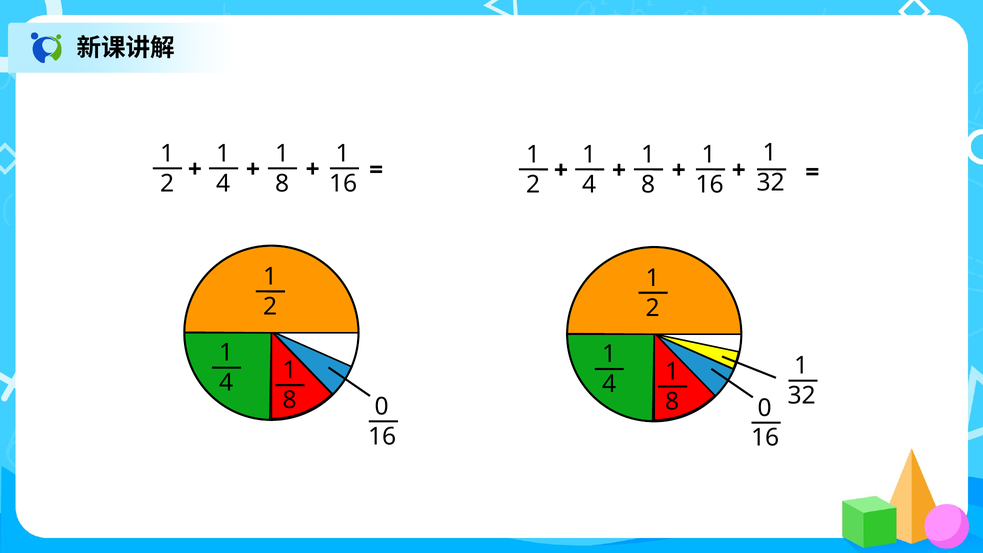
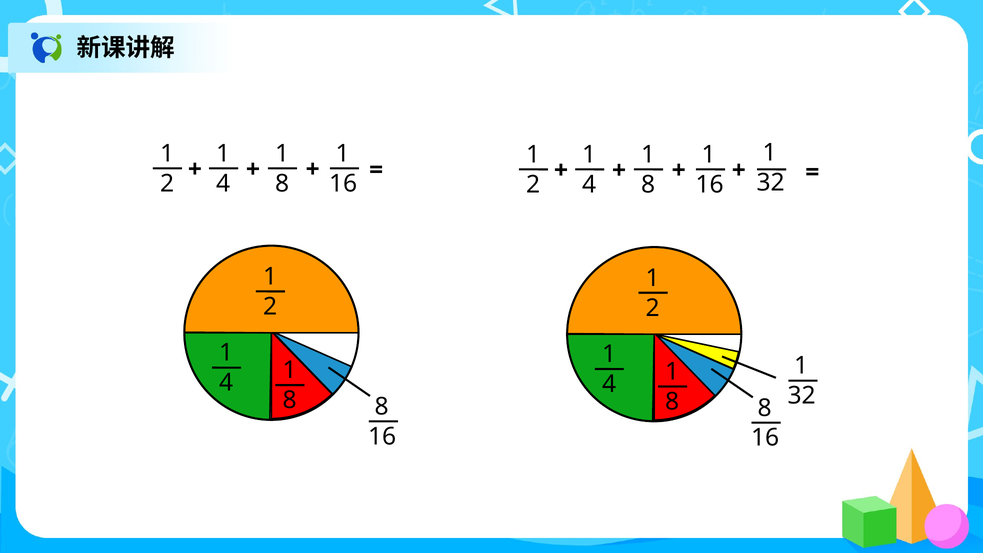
0 at (382, 406): 0 -> 8
0 at (765, 408): 0 -> 8
